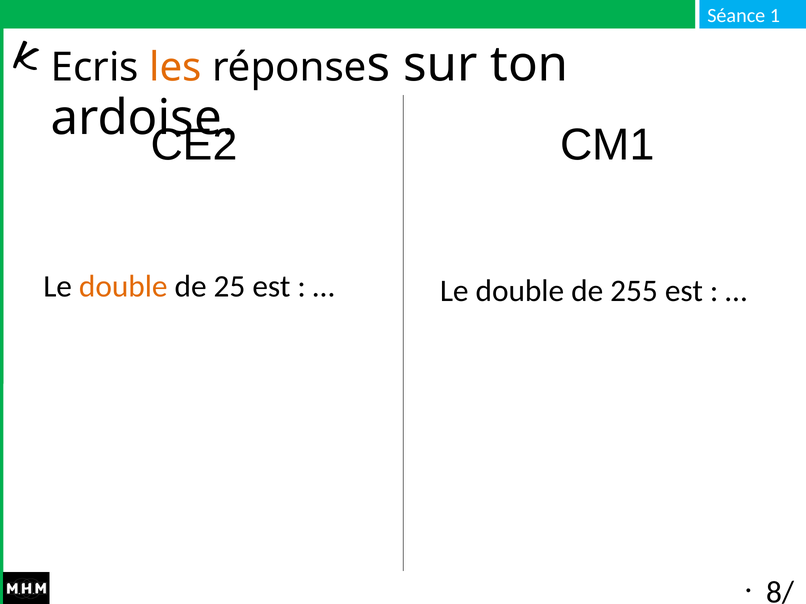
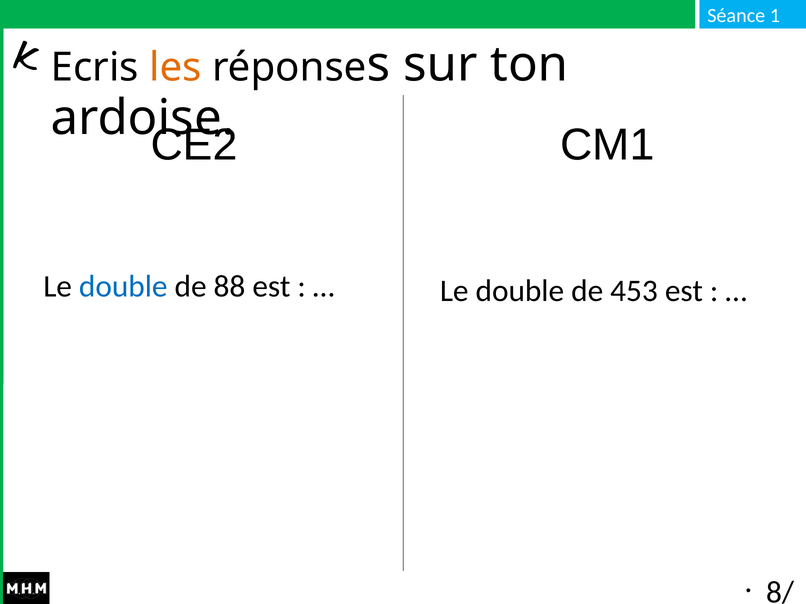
double at (123, 286) colour: orange -> blue
25: 25 -> 88
255: 255 -> 453
